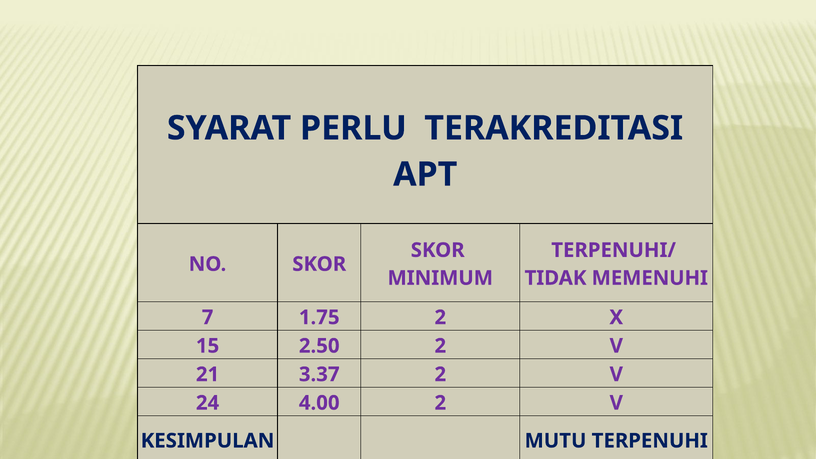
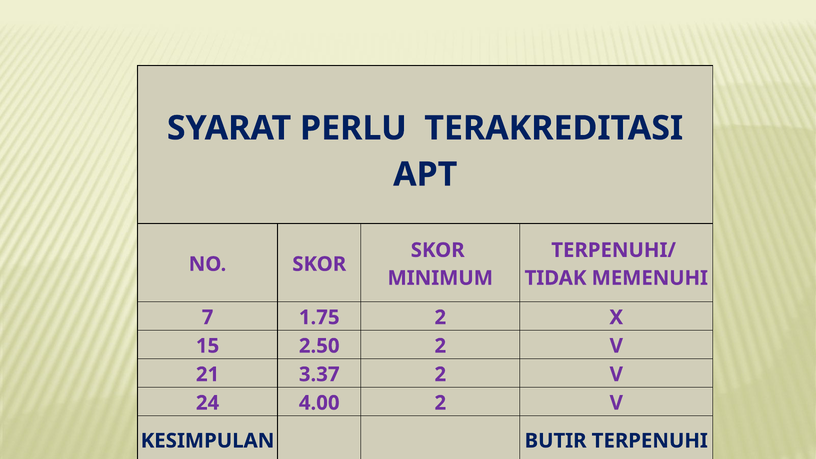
MUTU: MUTU -> BUTIR
